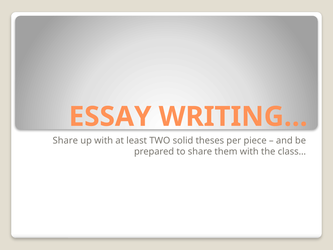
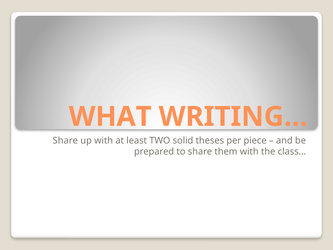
ESSAY: ESSAY -> WHAT
